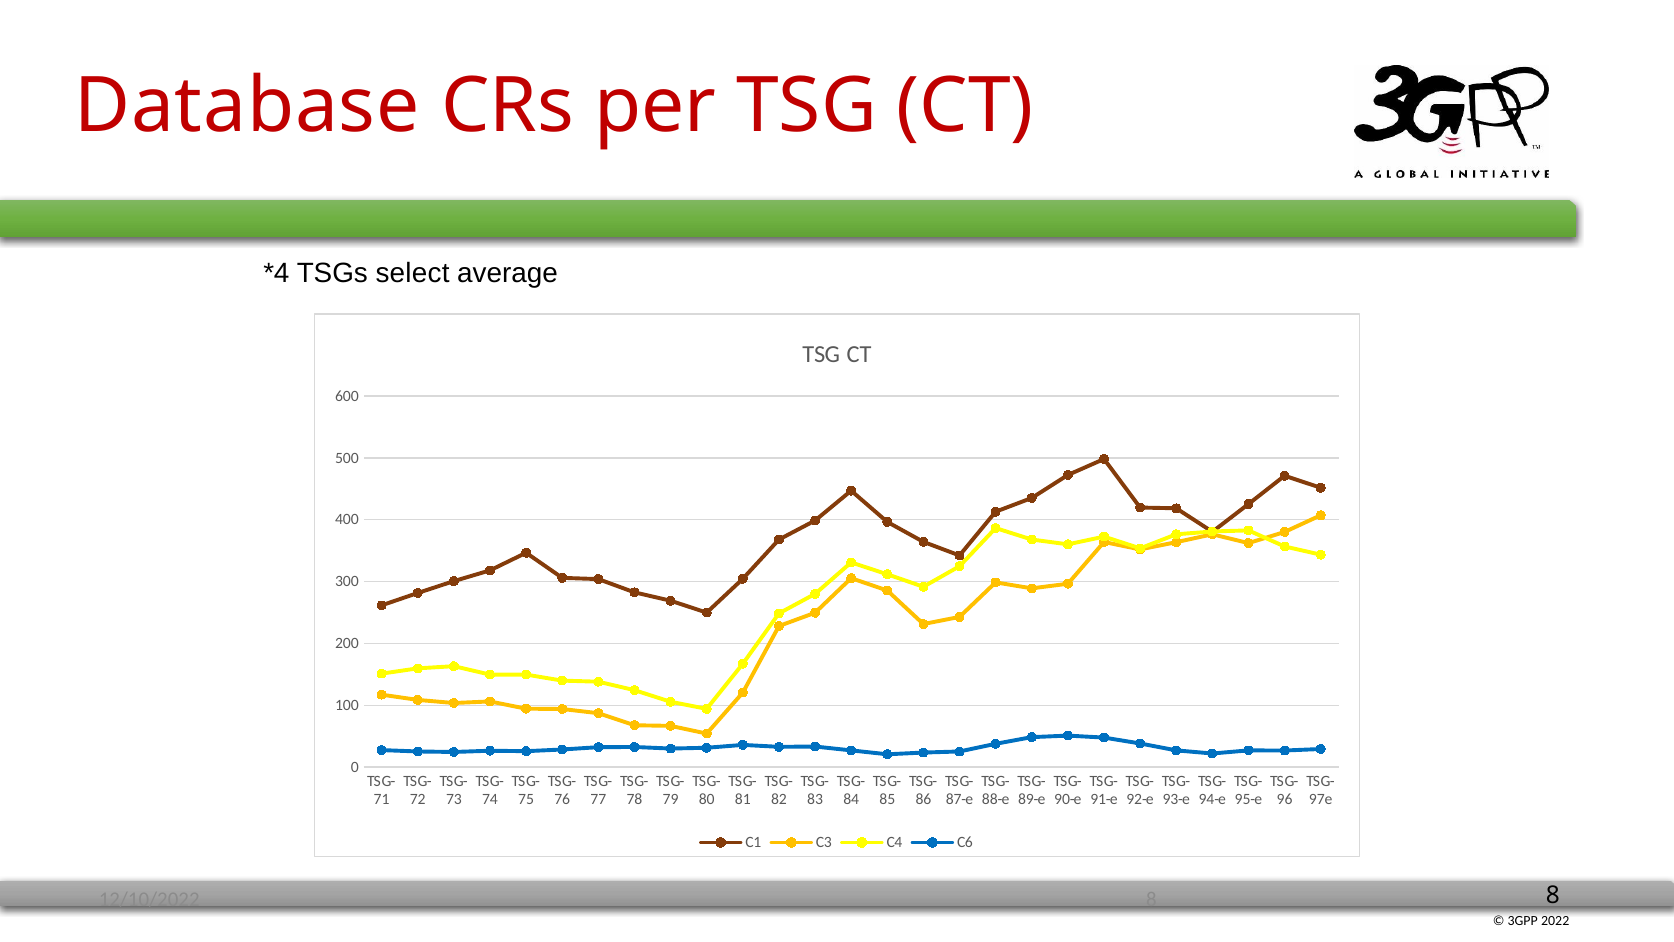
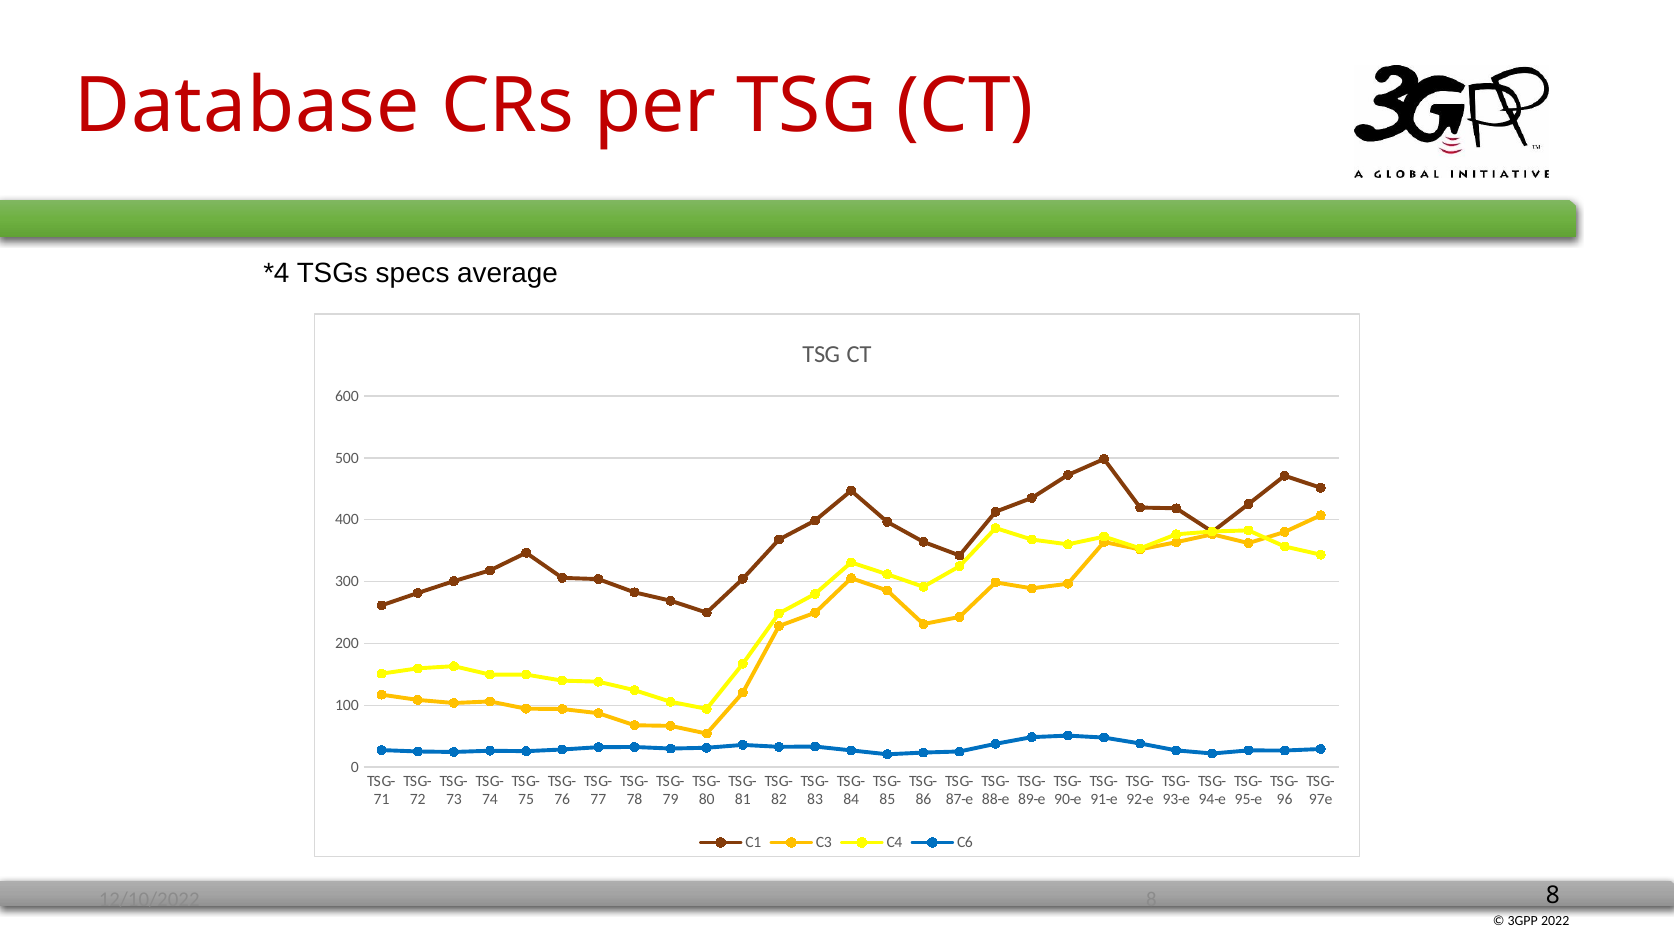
select: select -> specs
